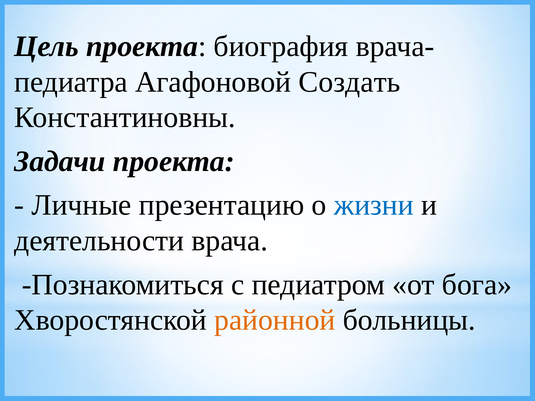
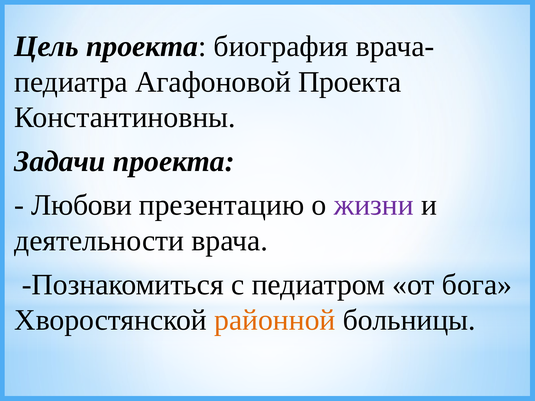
Агафоновой Создать: Создать -> Проекта
Личные: Личные -> Любови
жизни colour: blue -> purple
